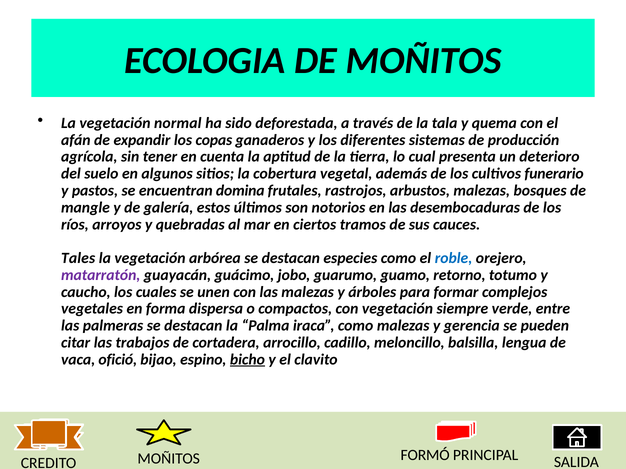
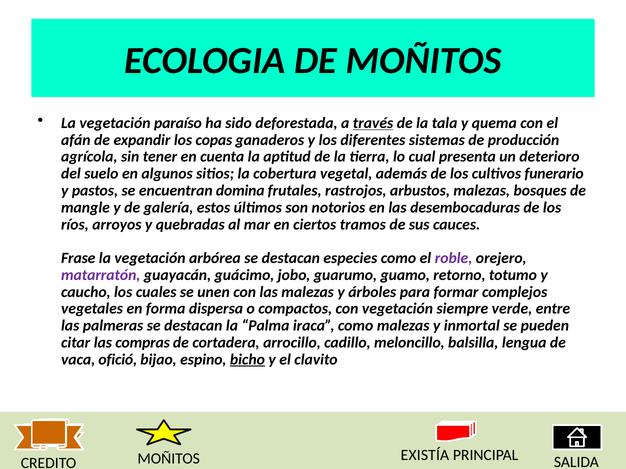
normal: normal -> paraíso
través underline: none -> present
Tales: Tales -> Frase
roble colour: blue -> purple
gerencia: gerencia -> inmortal
trabajos: trabajos -> compras
FORMÓ: FORMÓ -> EXISTÍA
